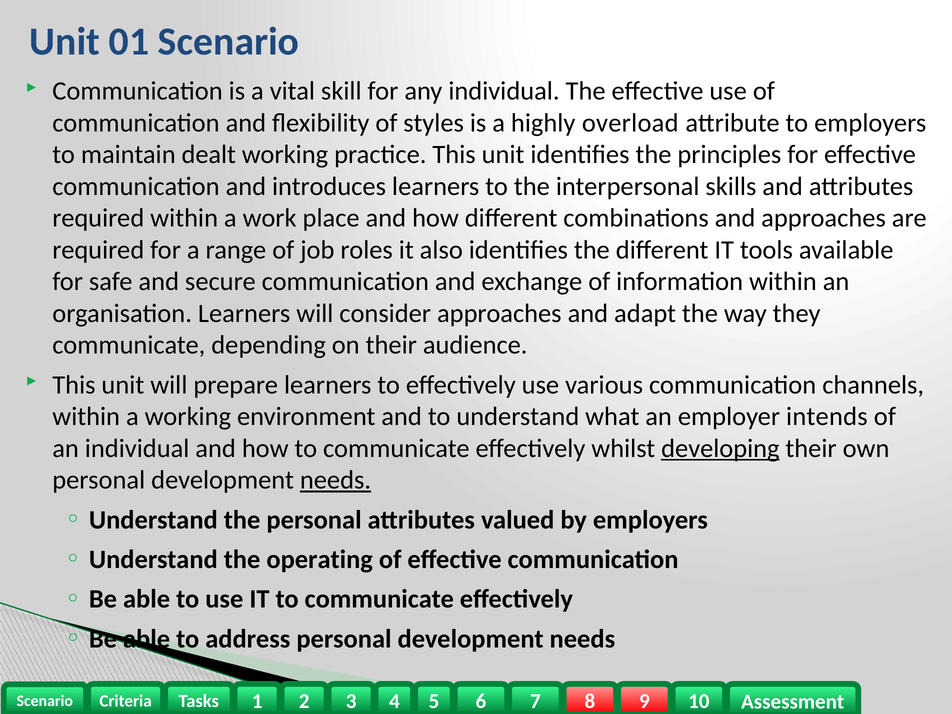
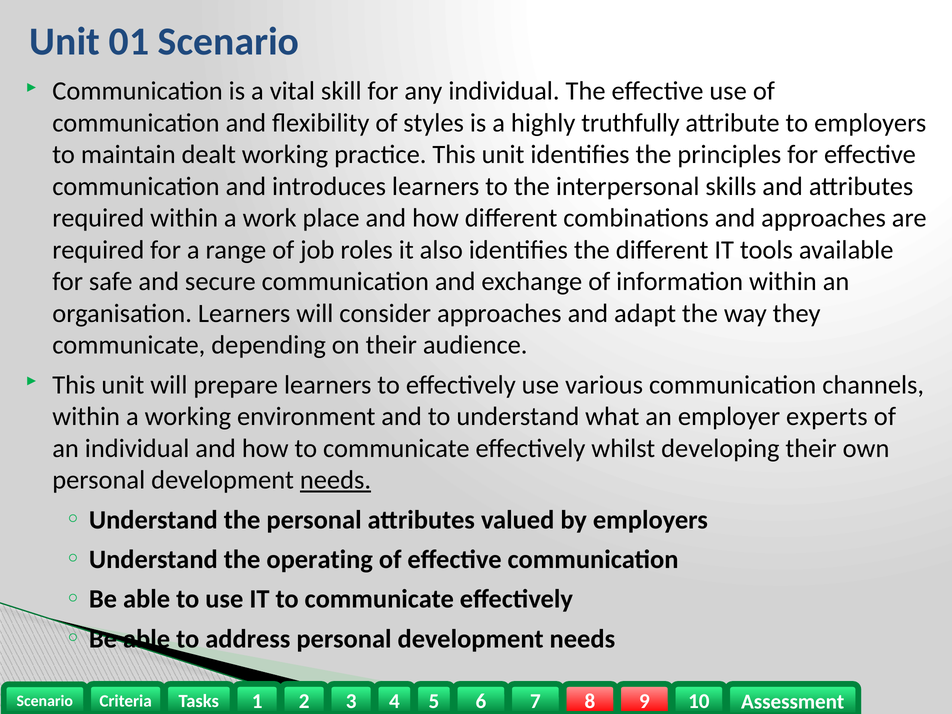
overload: overload -> truthfully
intends: intends -> experts
developing underline: present -> none
